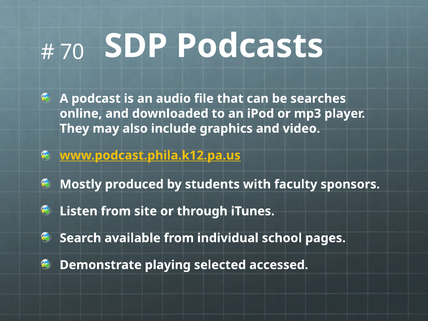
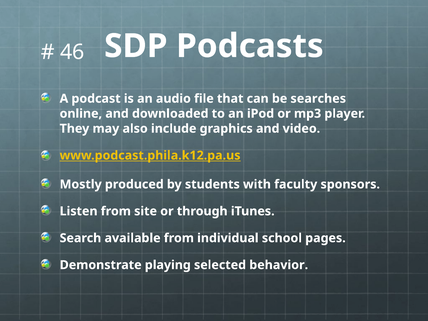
70: 70 -> 46
accessed: accessed -> behavior
